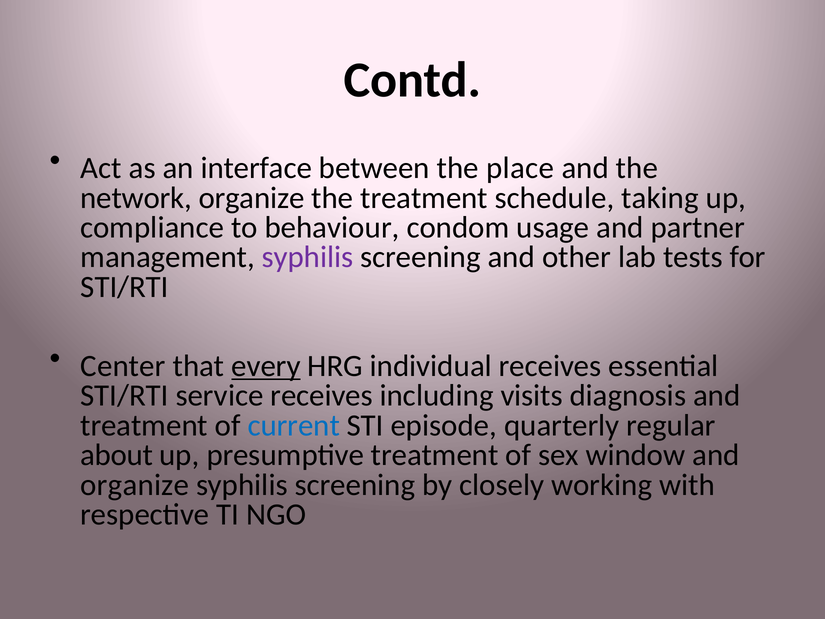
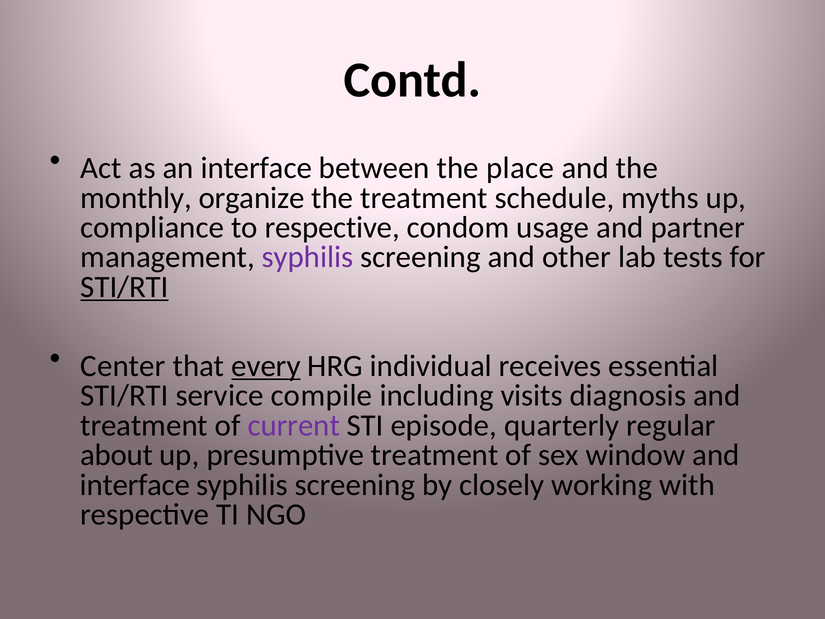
network: network -> monthly
taking: taking -> myths
to behaviour: behaviour -> respective
STI/RTI at (124, 287) underline: none -> present
service receives: receives -> compile
current colour: blue -> purple
organize at (135, 485): organize -> interface
